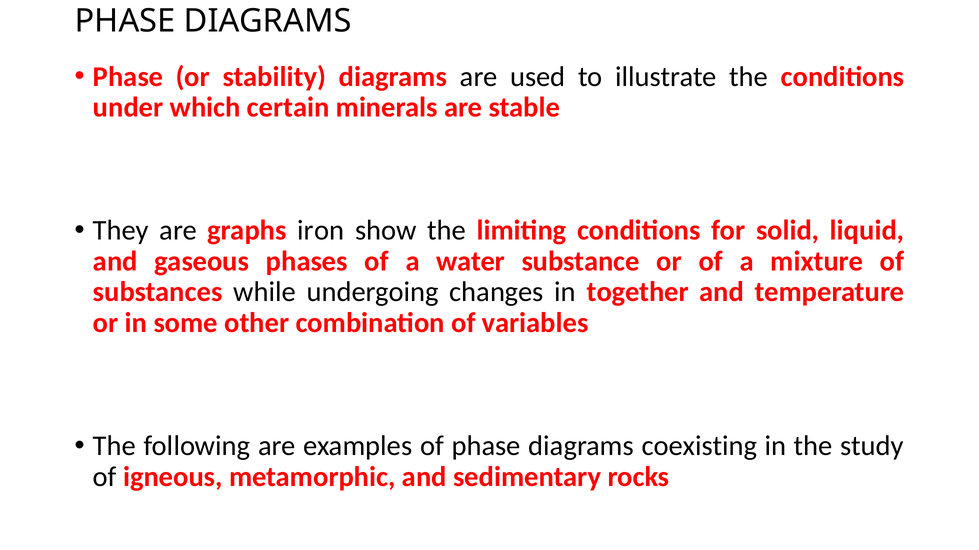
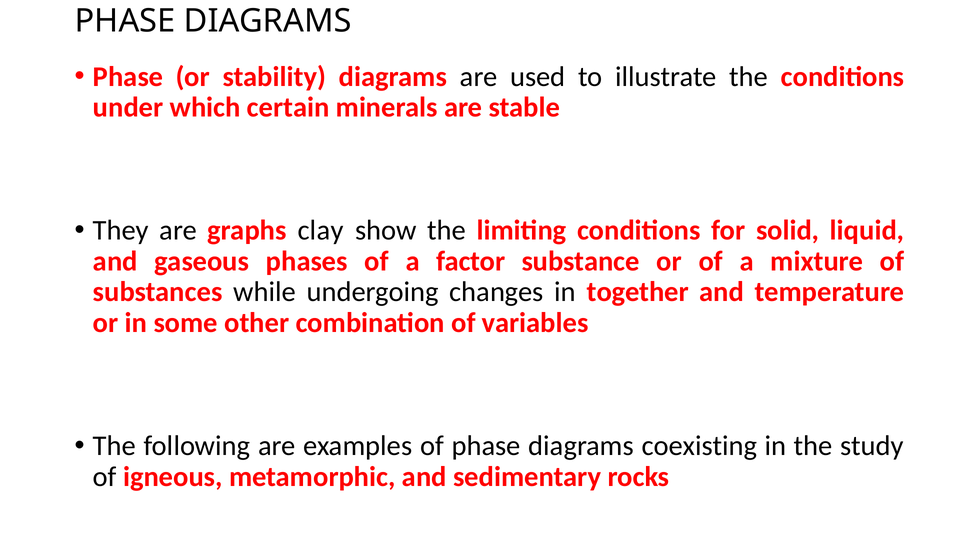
iron: iron -> clay
water: water -> factor
